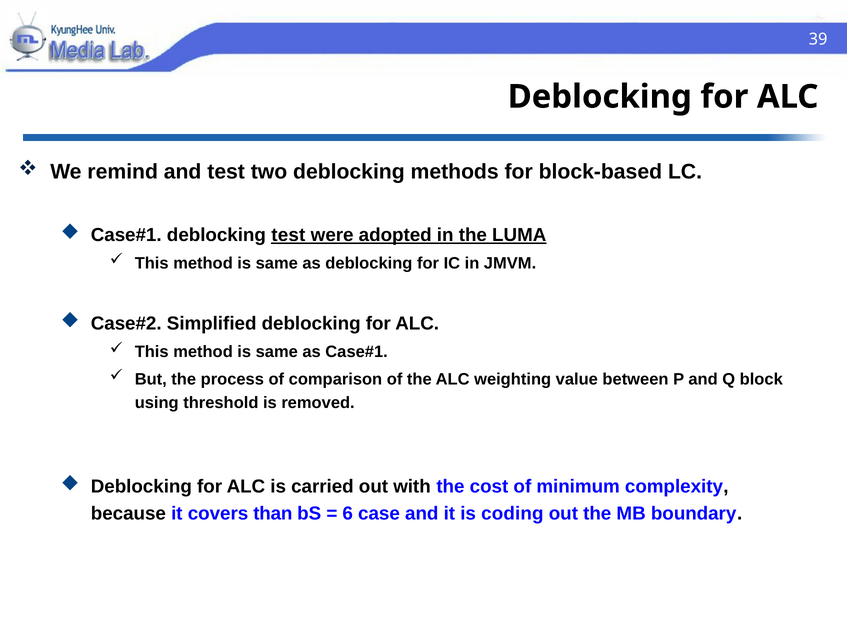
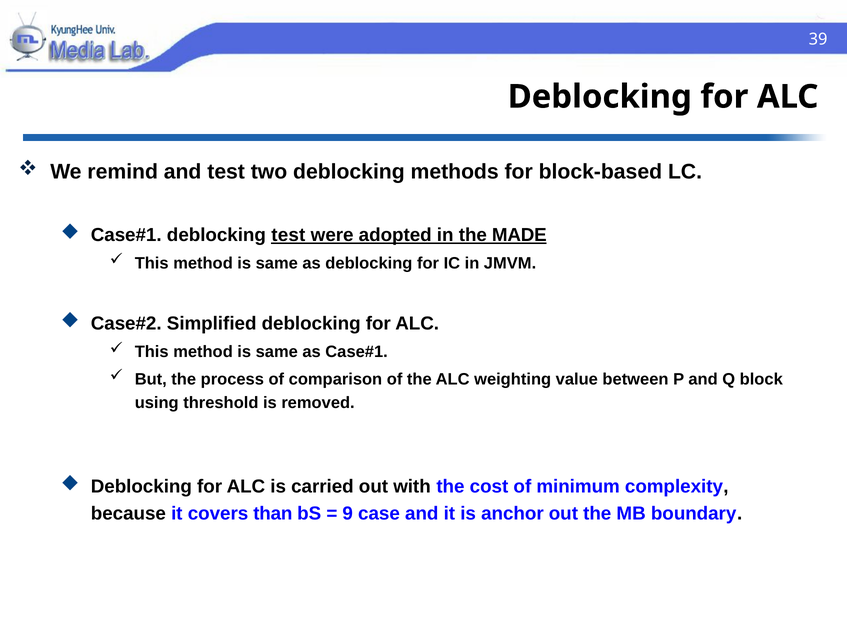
LUMA: LUMA -> MADE
6: 6 -> 9
coding: coding -> anchor
